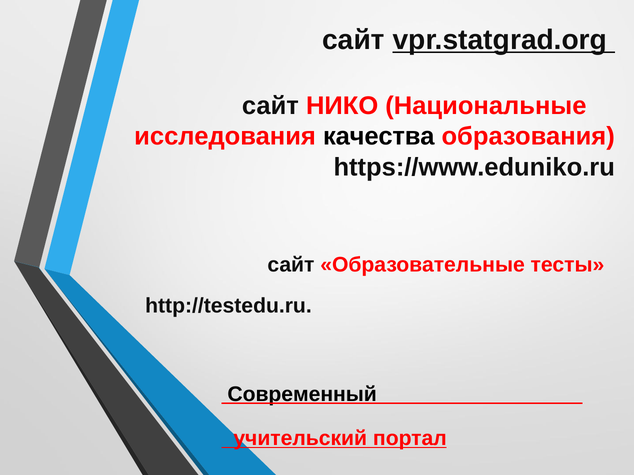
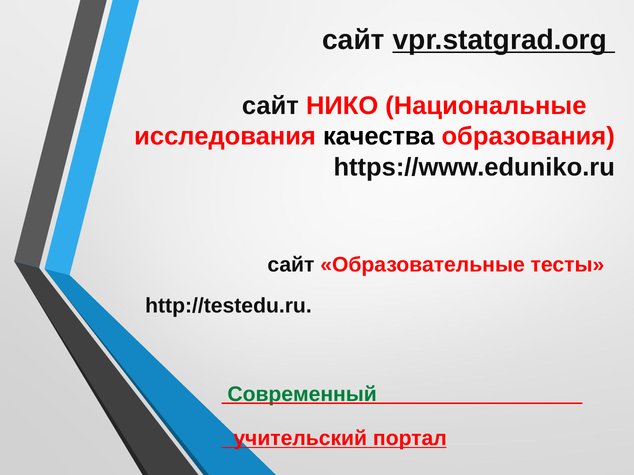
Современный colour: black -> green
